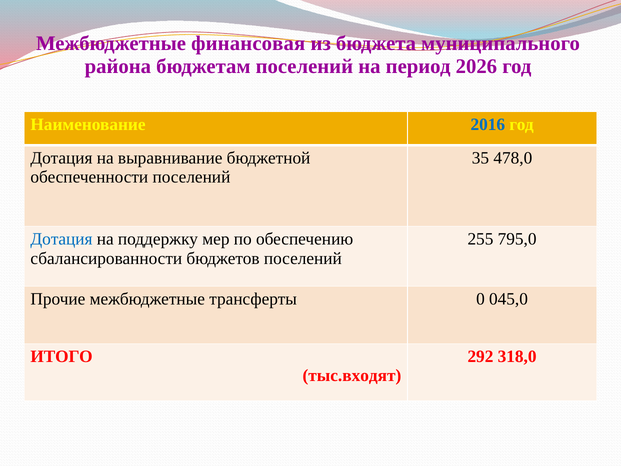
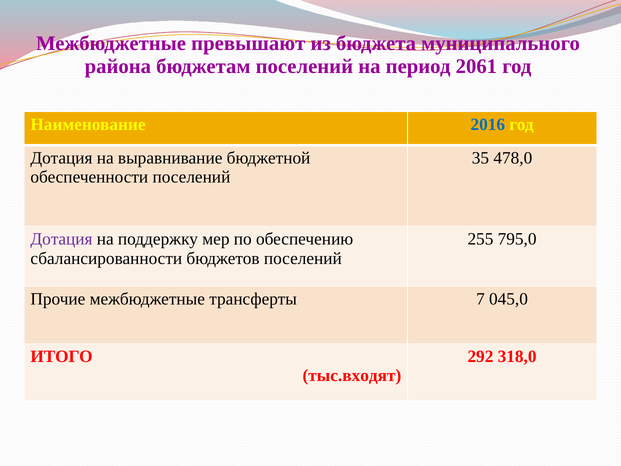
финансовая: финансовая -> превышают
2026: 2026 -> 2061
Дотация at (61, 239) colour: blue -> purple
0: 0 -> 7
